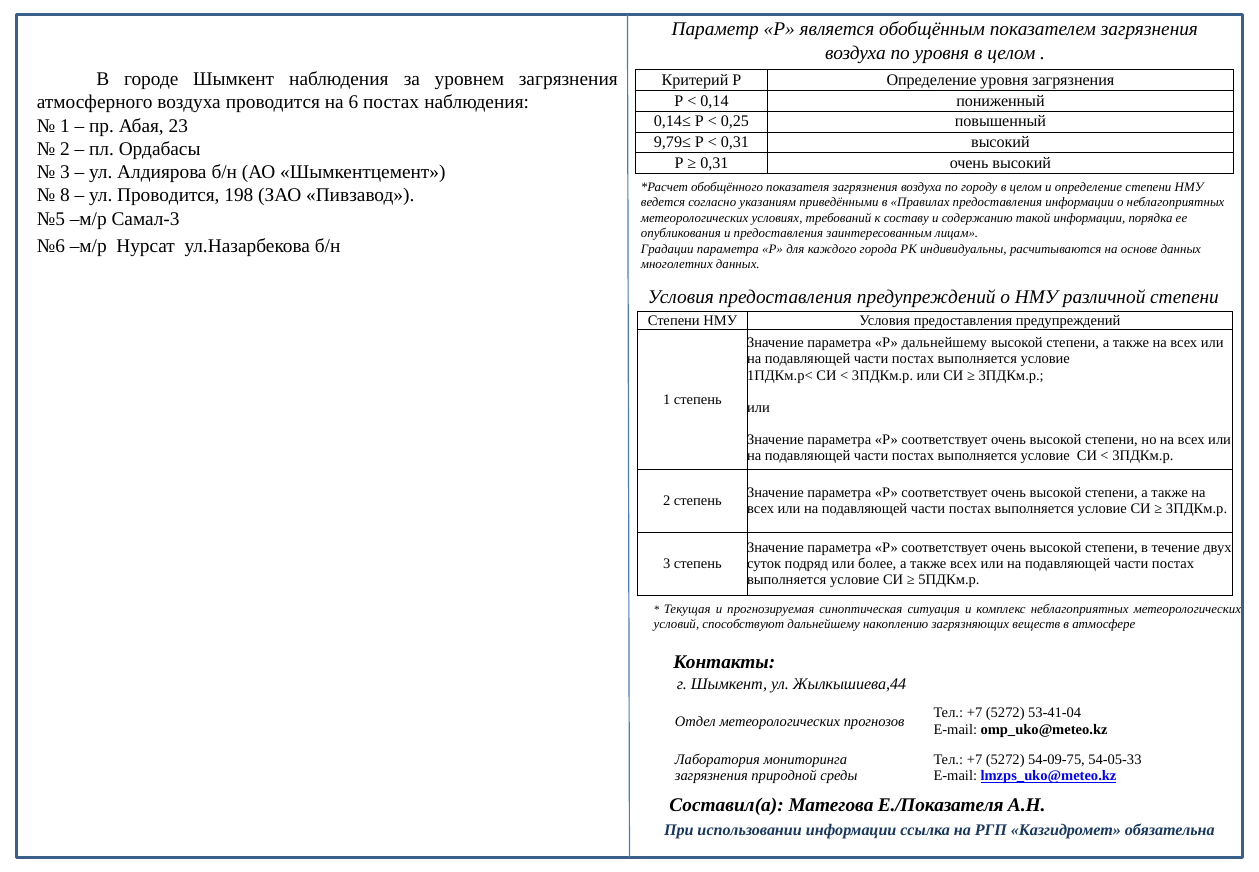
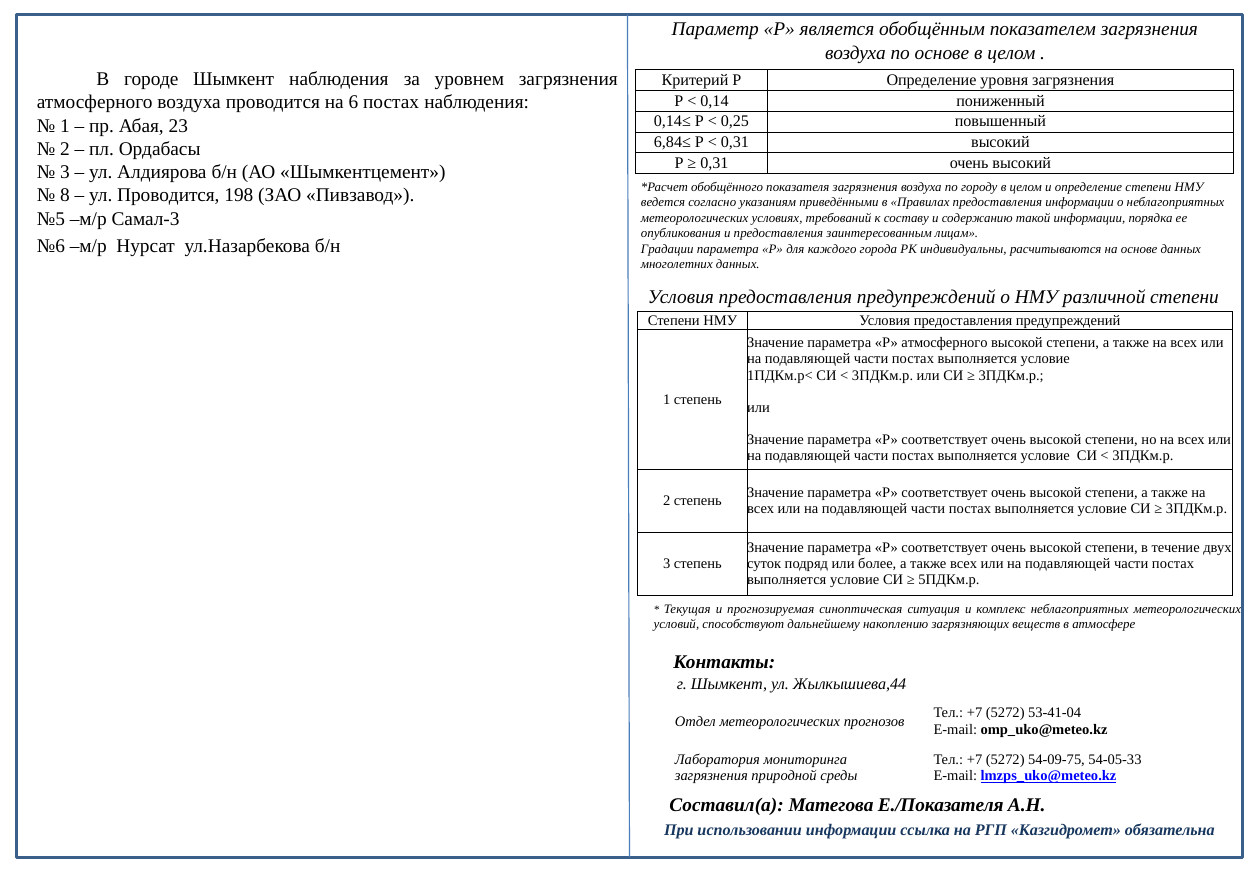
по уровня: уровня -> основе
9,79≤: 9,79≤ -> 6,84≤
Р дальнейшему: дальнейшему -> атмосферного
